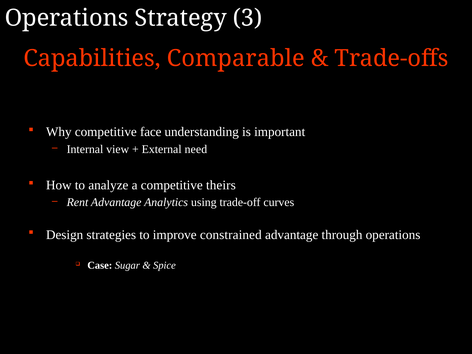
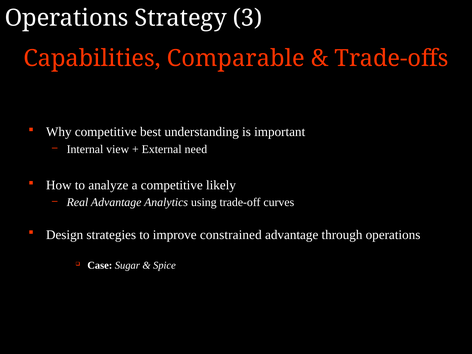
face: face -> best
theirs: theirs -> likely
Rent: Rent -> Real
